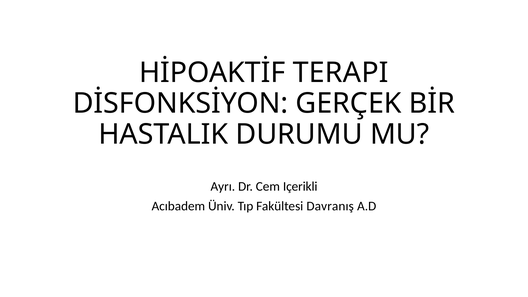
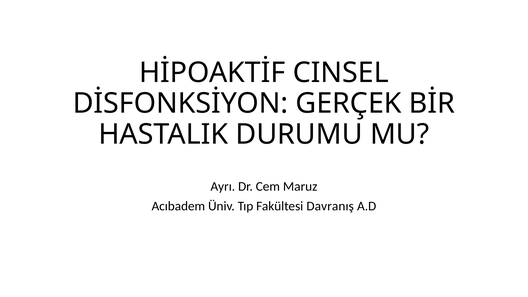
TERAPI: TERAPI -> CINSEL
Içerikli: Içerikli -> Maruz
